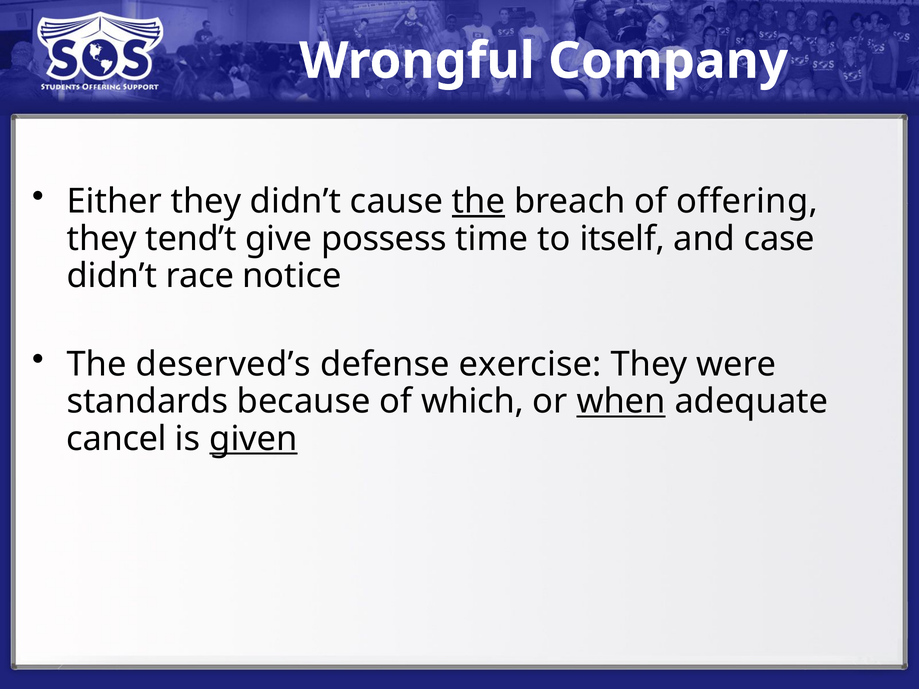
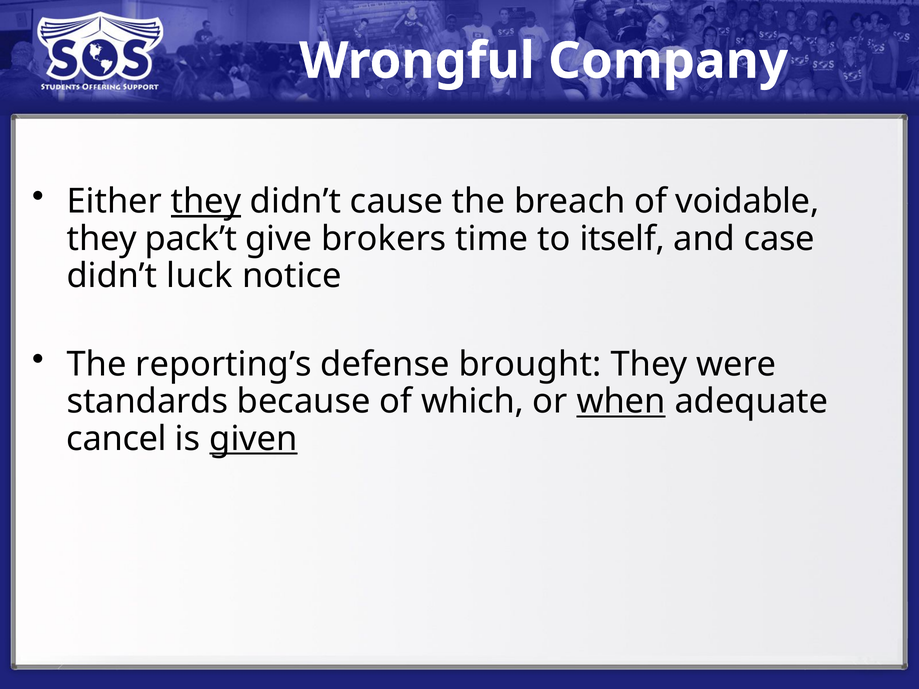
they at (206, 202) underline: none -> present
the at (479, 202) underline: present -> none
offering: offering -> voidable
tend’t: tend’t -> pack’t
possess: possess -> brokers
race: race -> luck
deserved’s: deserved’s -> reporting’s
exercise: exercise -> brought
